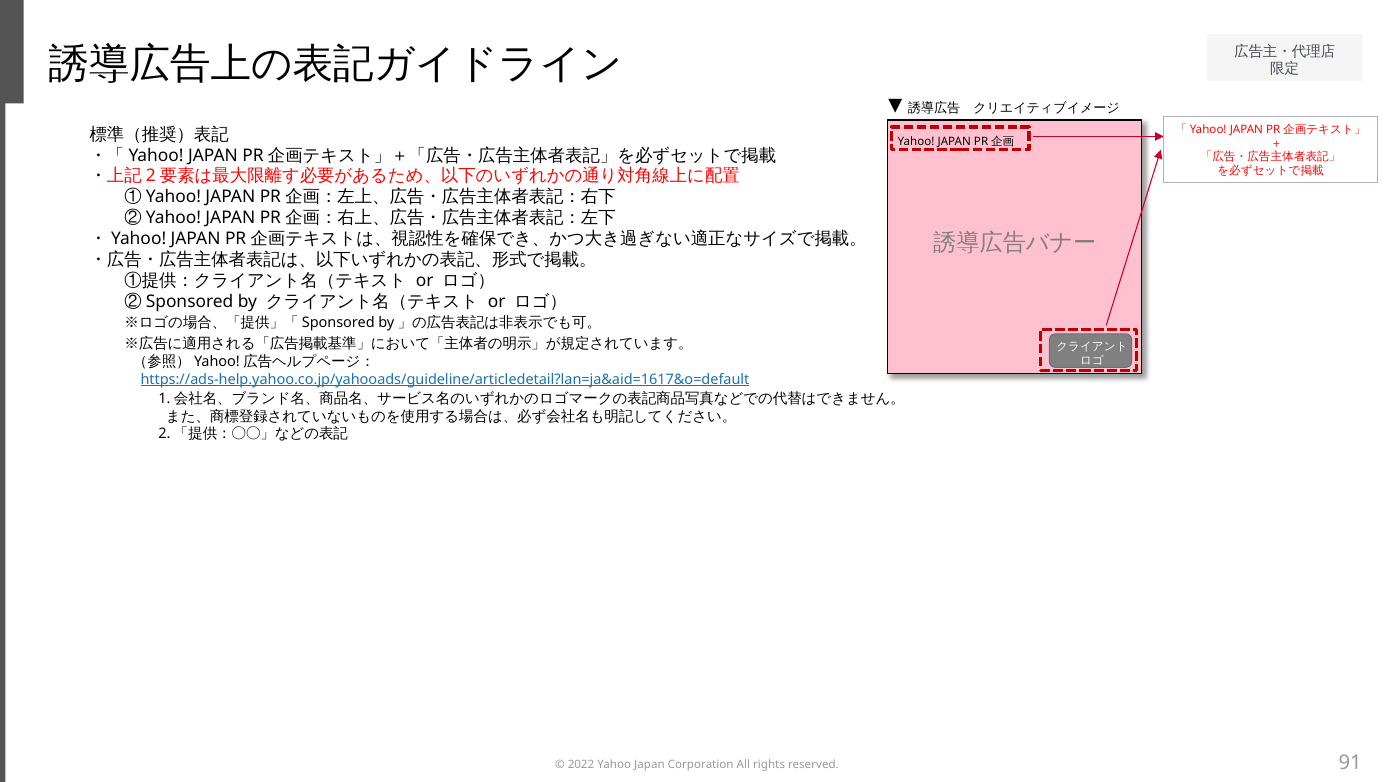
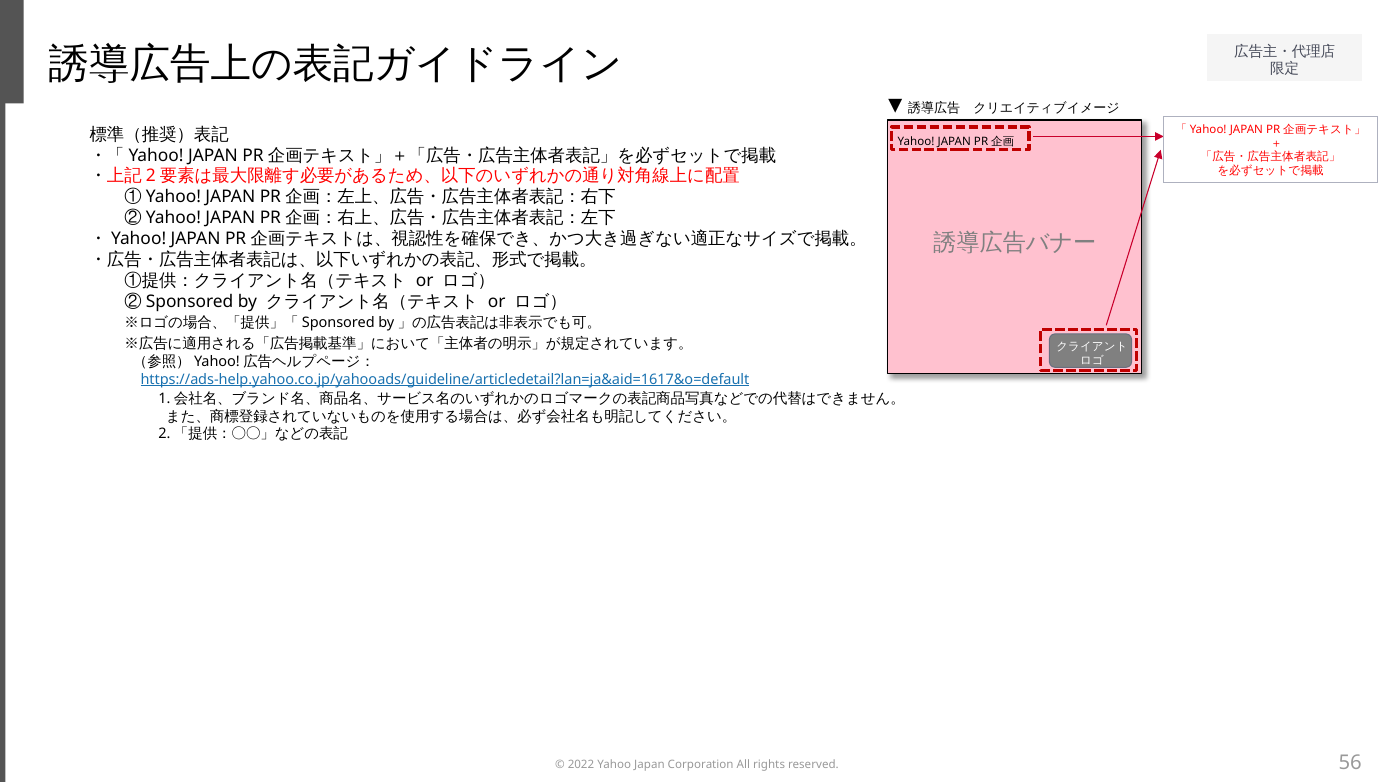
91: 91 -> 56
